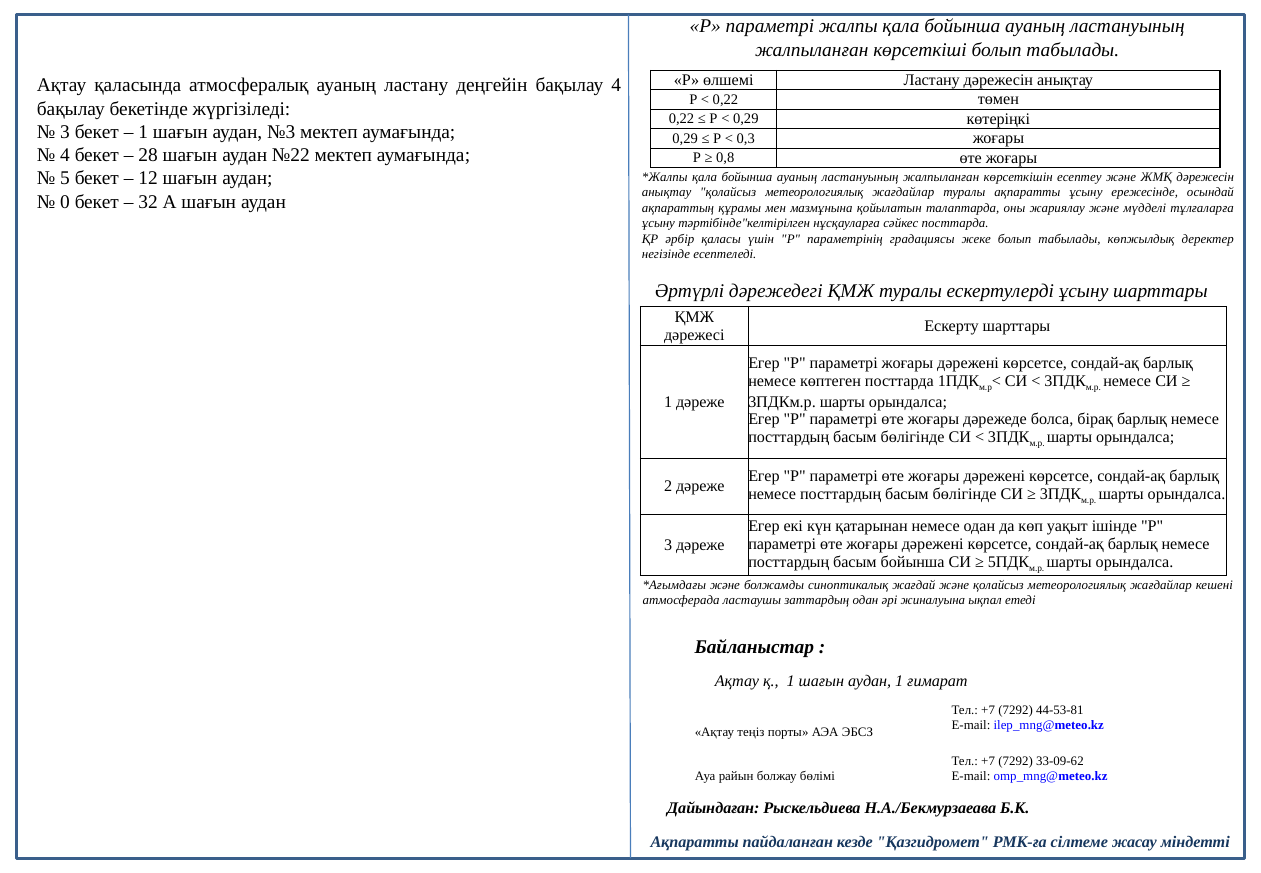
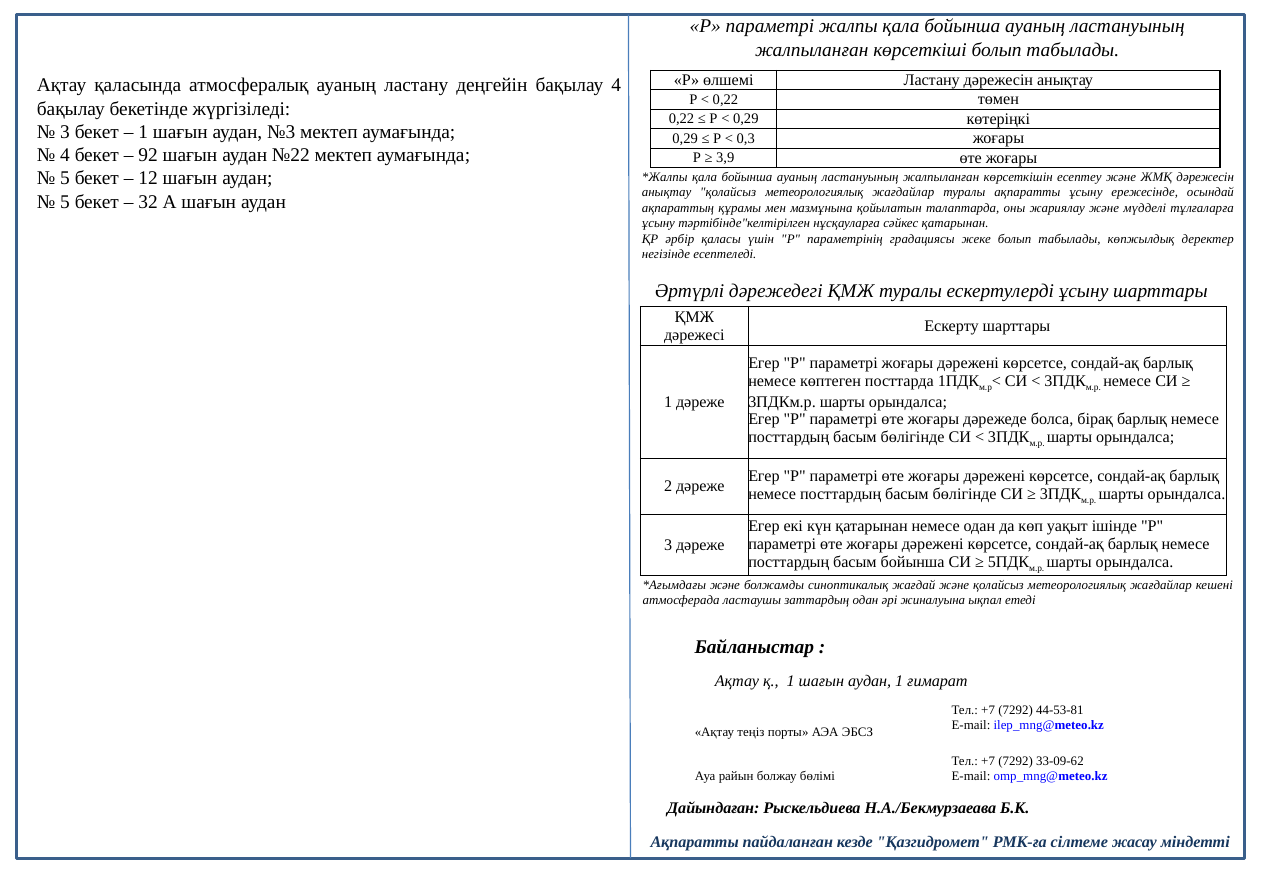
28: 28 -> 92
0,8: 0,8 -> 3,9
0 at (65, 202): 0 -> 5
сәйкес посттарда: посттарда -> қатарынан
